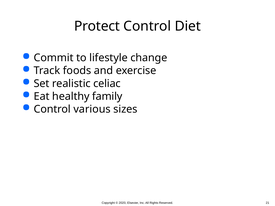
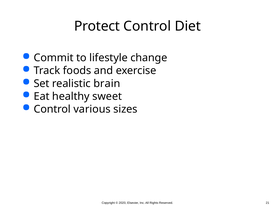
celiac: celiac -> brain
family: family -> sweet
